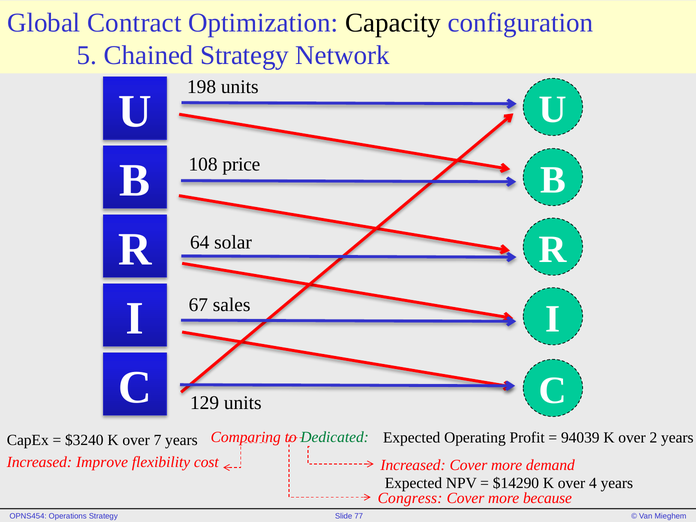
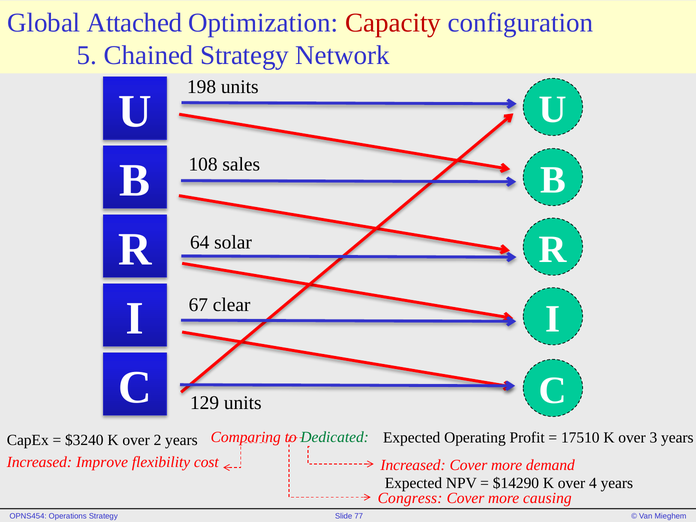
Contract: Contract -> Attached
Capacity colour: black -> red
price: price -> sales
sales: sales -> clear
7: 7 -> 2
94039: 94039 -> 17510
2: 2 -> 3
because: because -> causing
